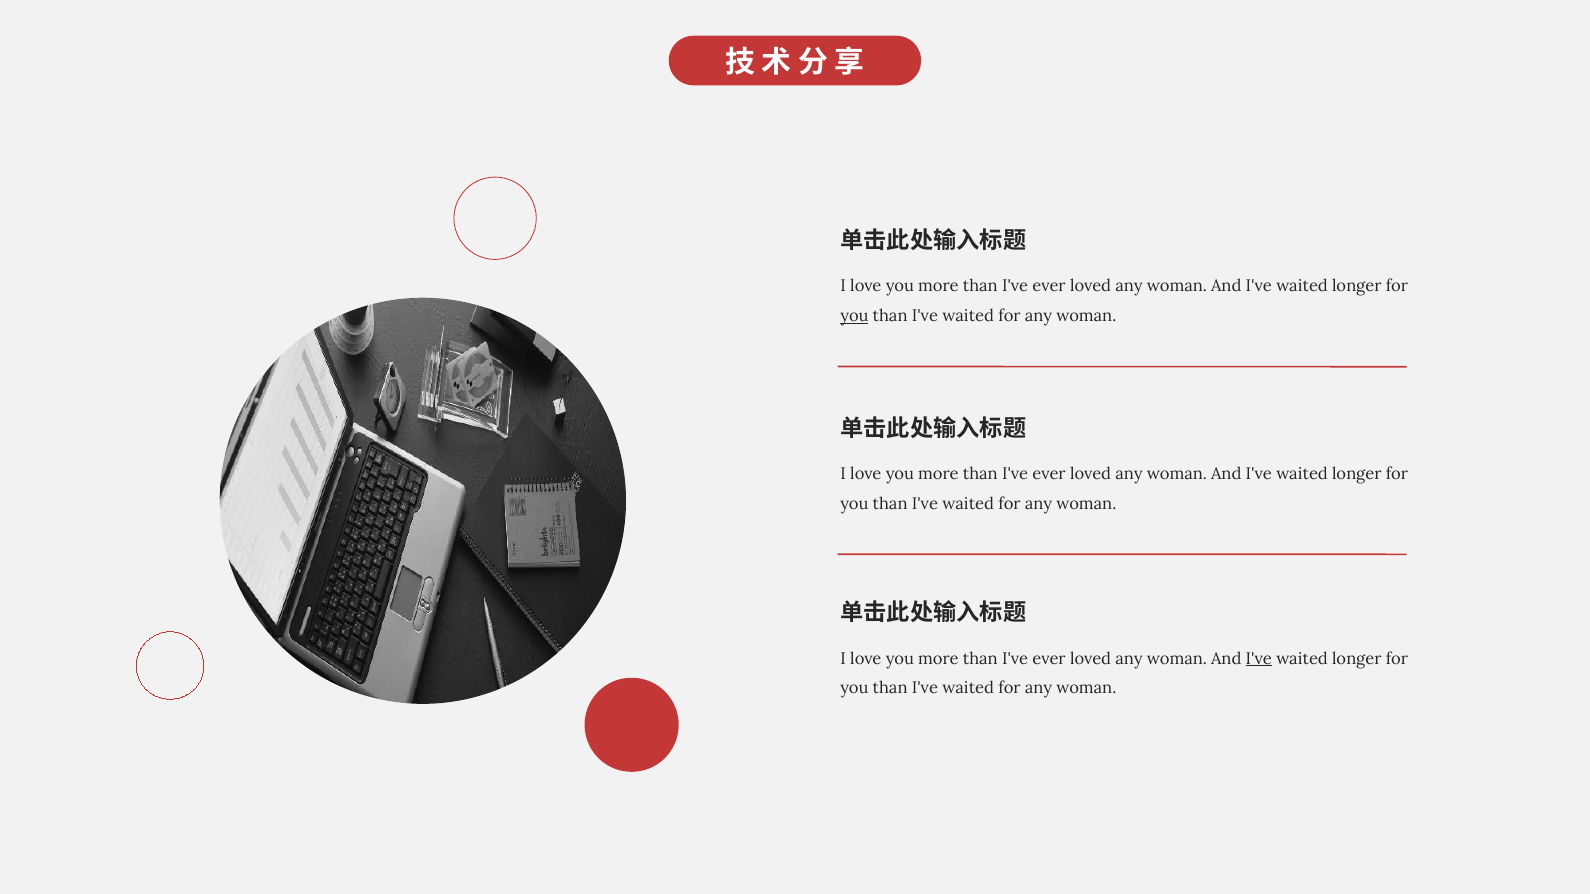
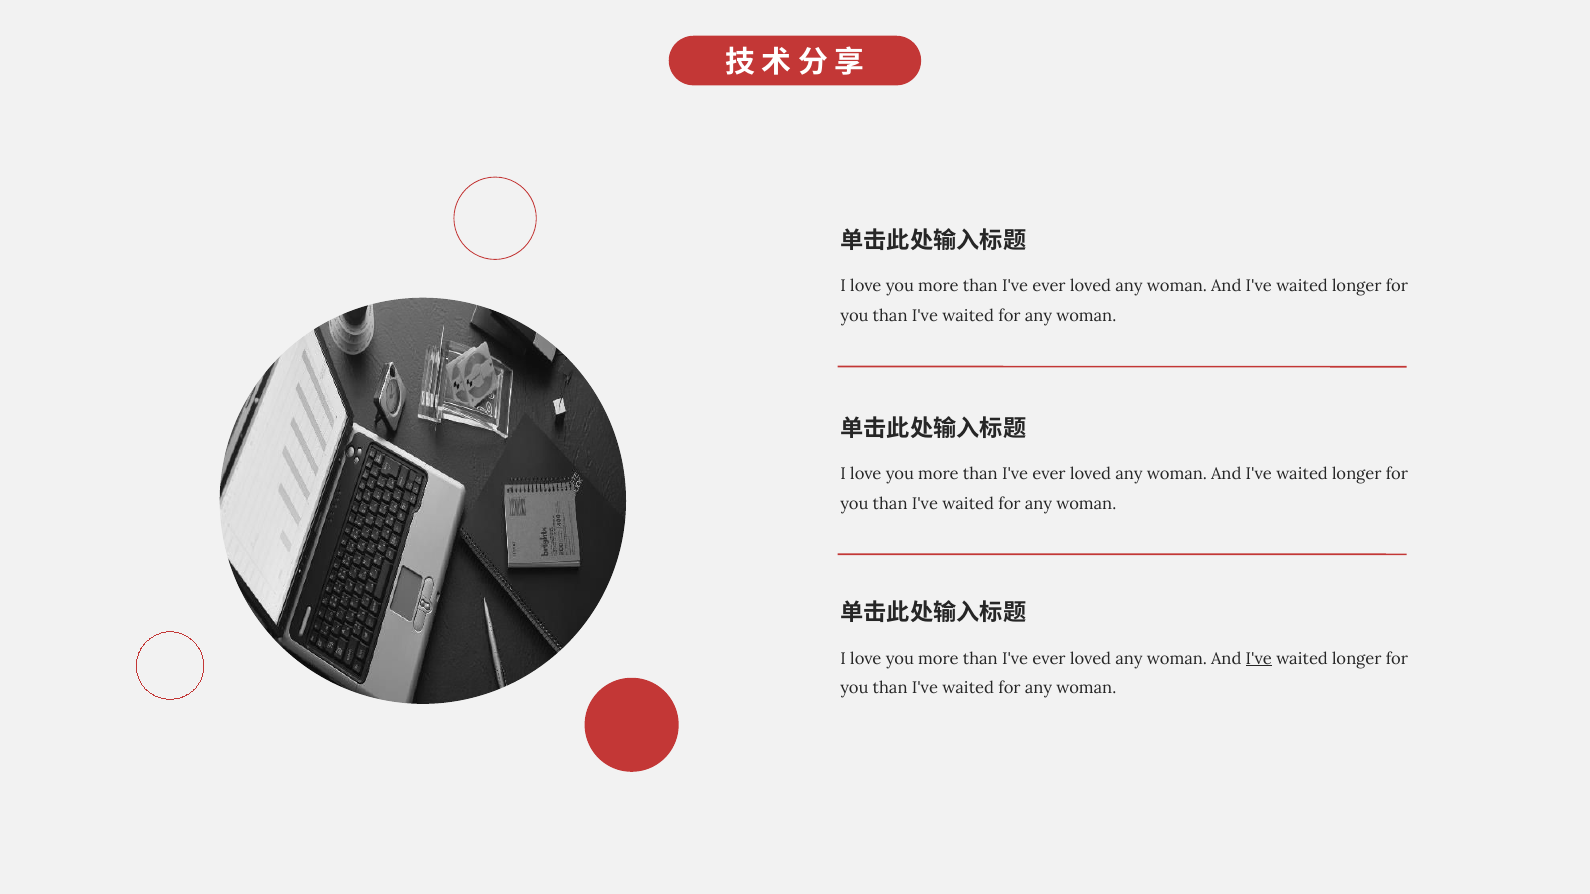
you at (855, 316) underline: present -> none
